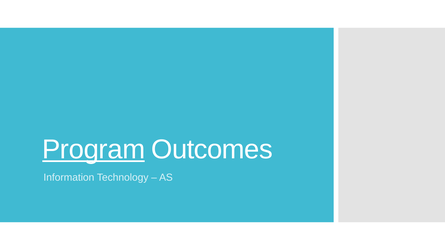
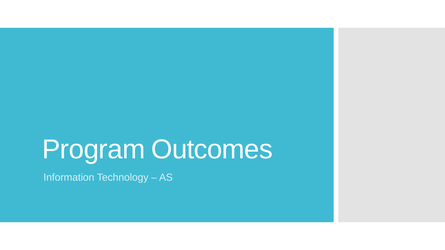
Program underline: present -> none
